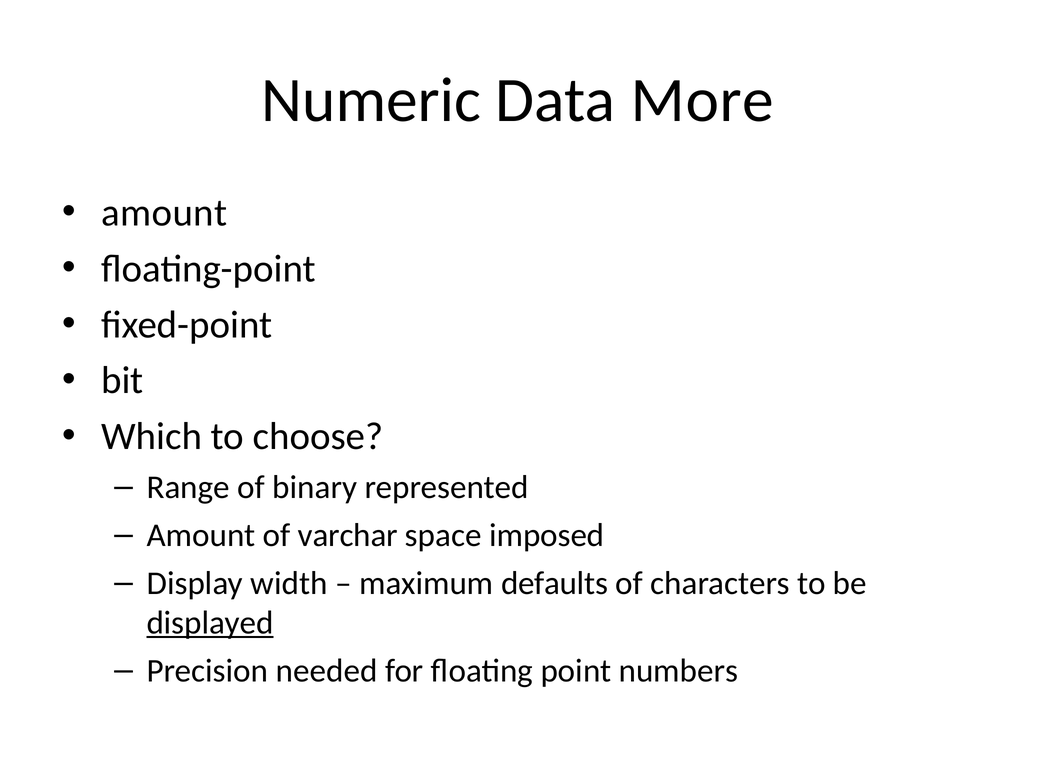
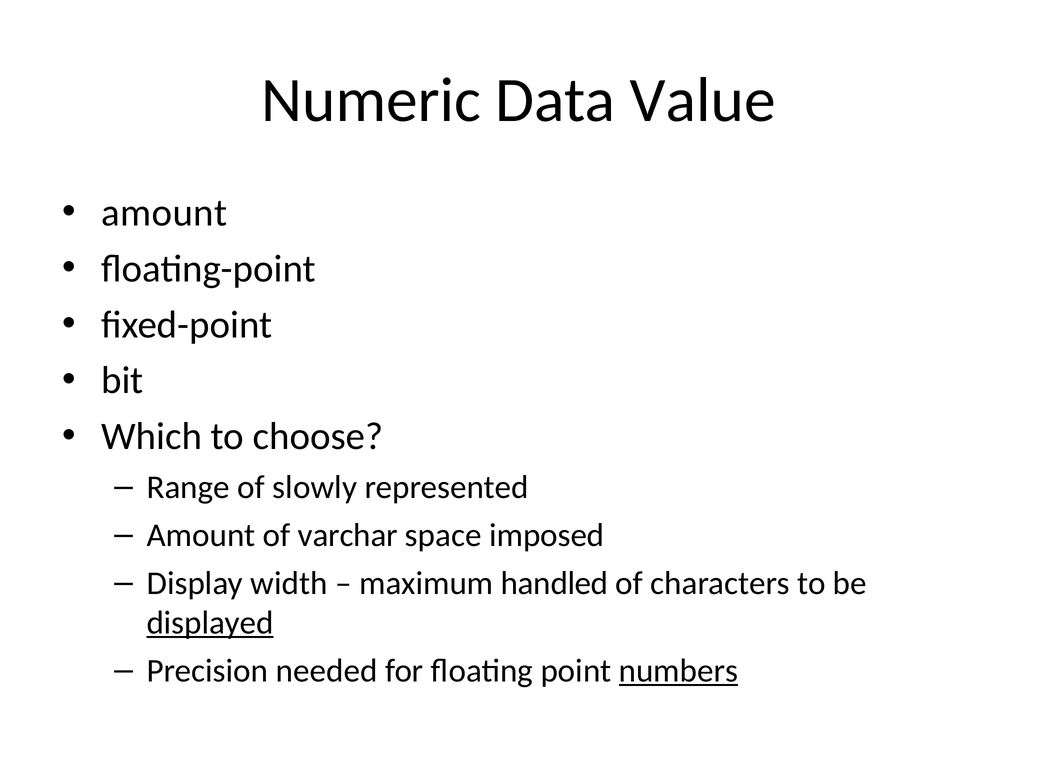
More: More -> Value
binary: binary -> slowly
defaults: defaults -> handled
numbers underline: none -> present
